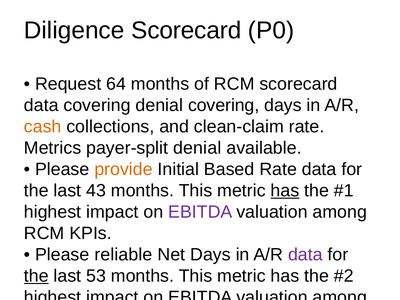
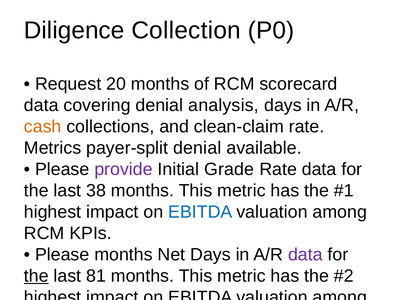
Diligence Scorecard: Scorecard -> Collection
64: 64 -> 20
denial covering: covering -> analysis
provide at (123, 169) colour: orange -> purple
Based: Based -> Grade
43: 43 -> 38
has at (285, 191) underline: present -> none
EBITDA at (200, 212) colour: purple -> blue
Please reliable: reliable -> months
53: 53 -> 81
